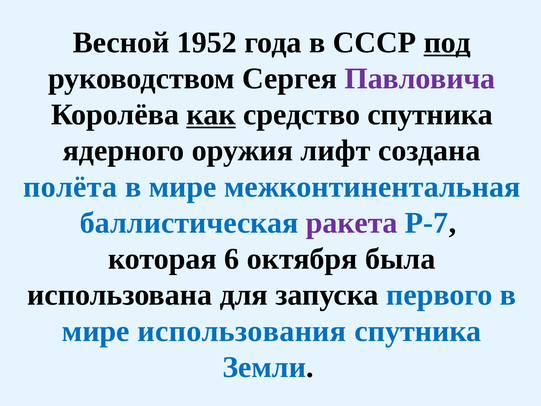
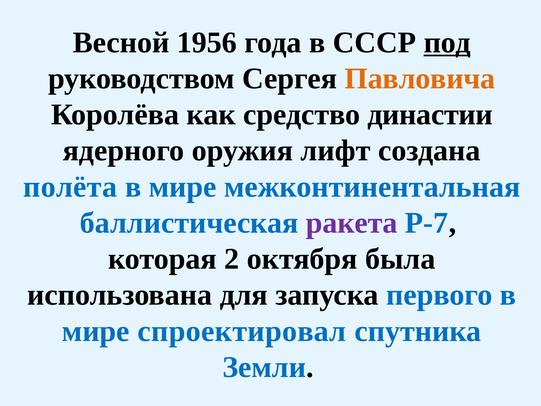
1952: 1952 -> 1956
Павловича colour: purple -> orange
как underline: present -> none
средство спутника: спутника -> династии
6: 6 -> 2
использования: использования -> спроектировал
